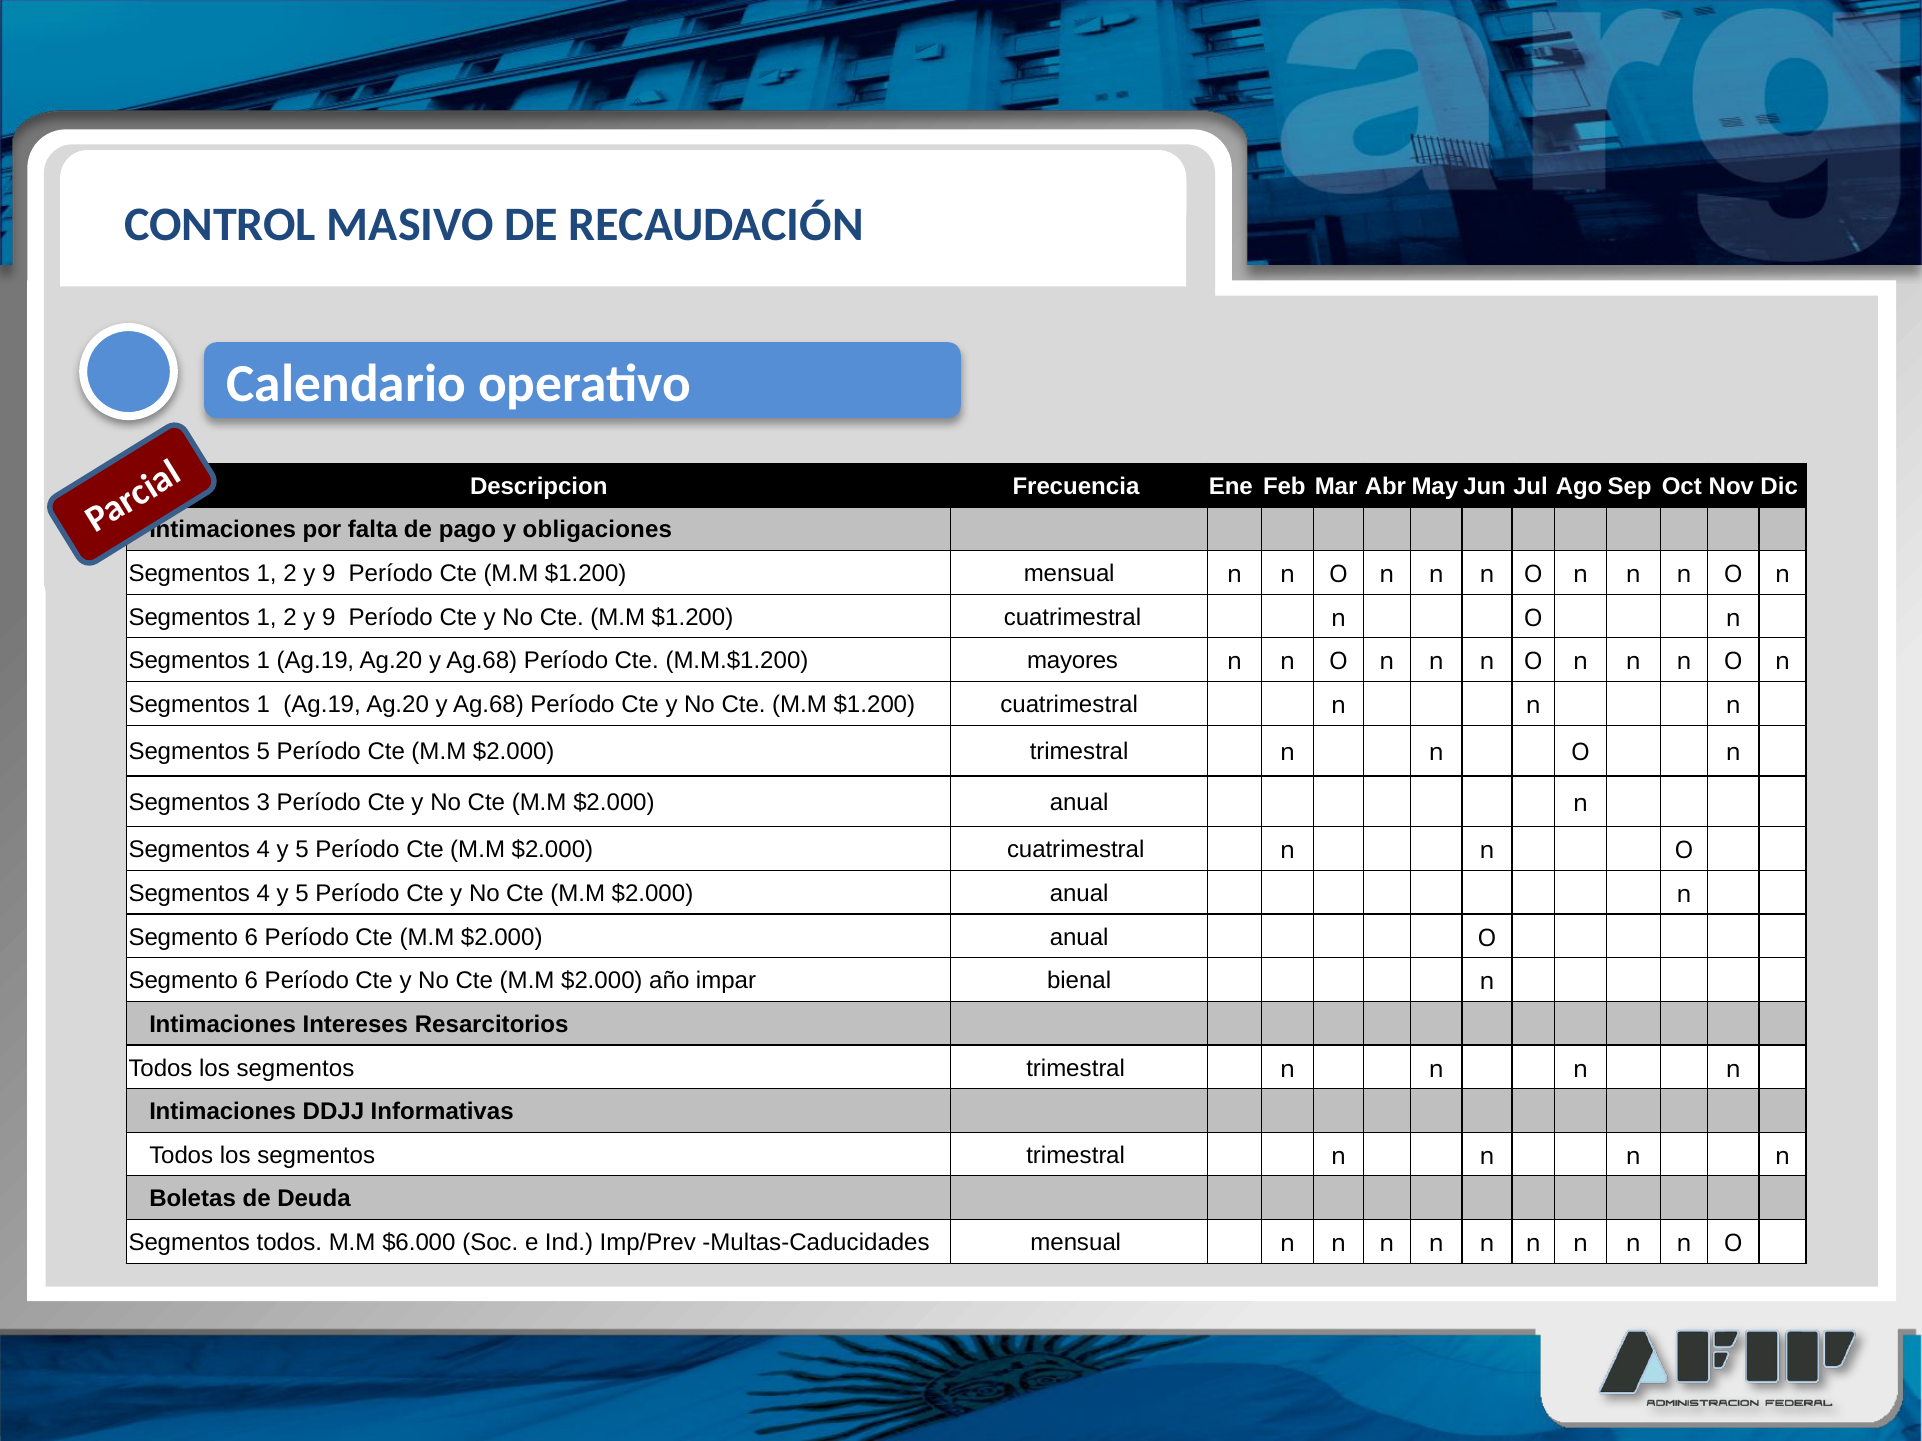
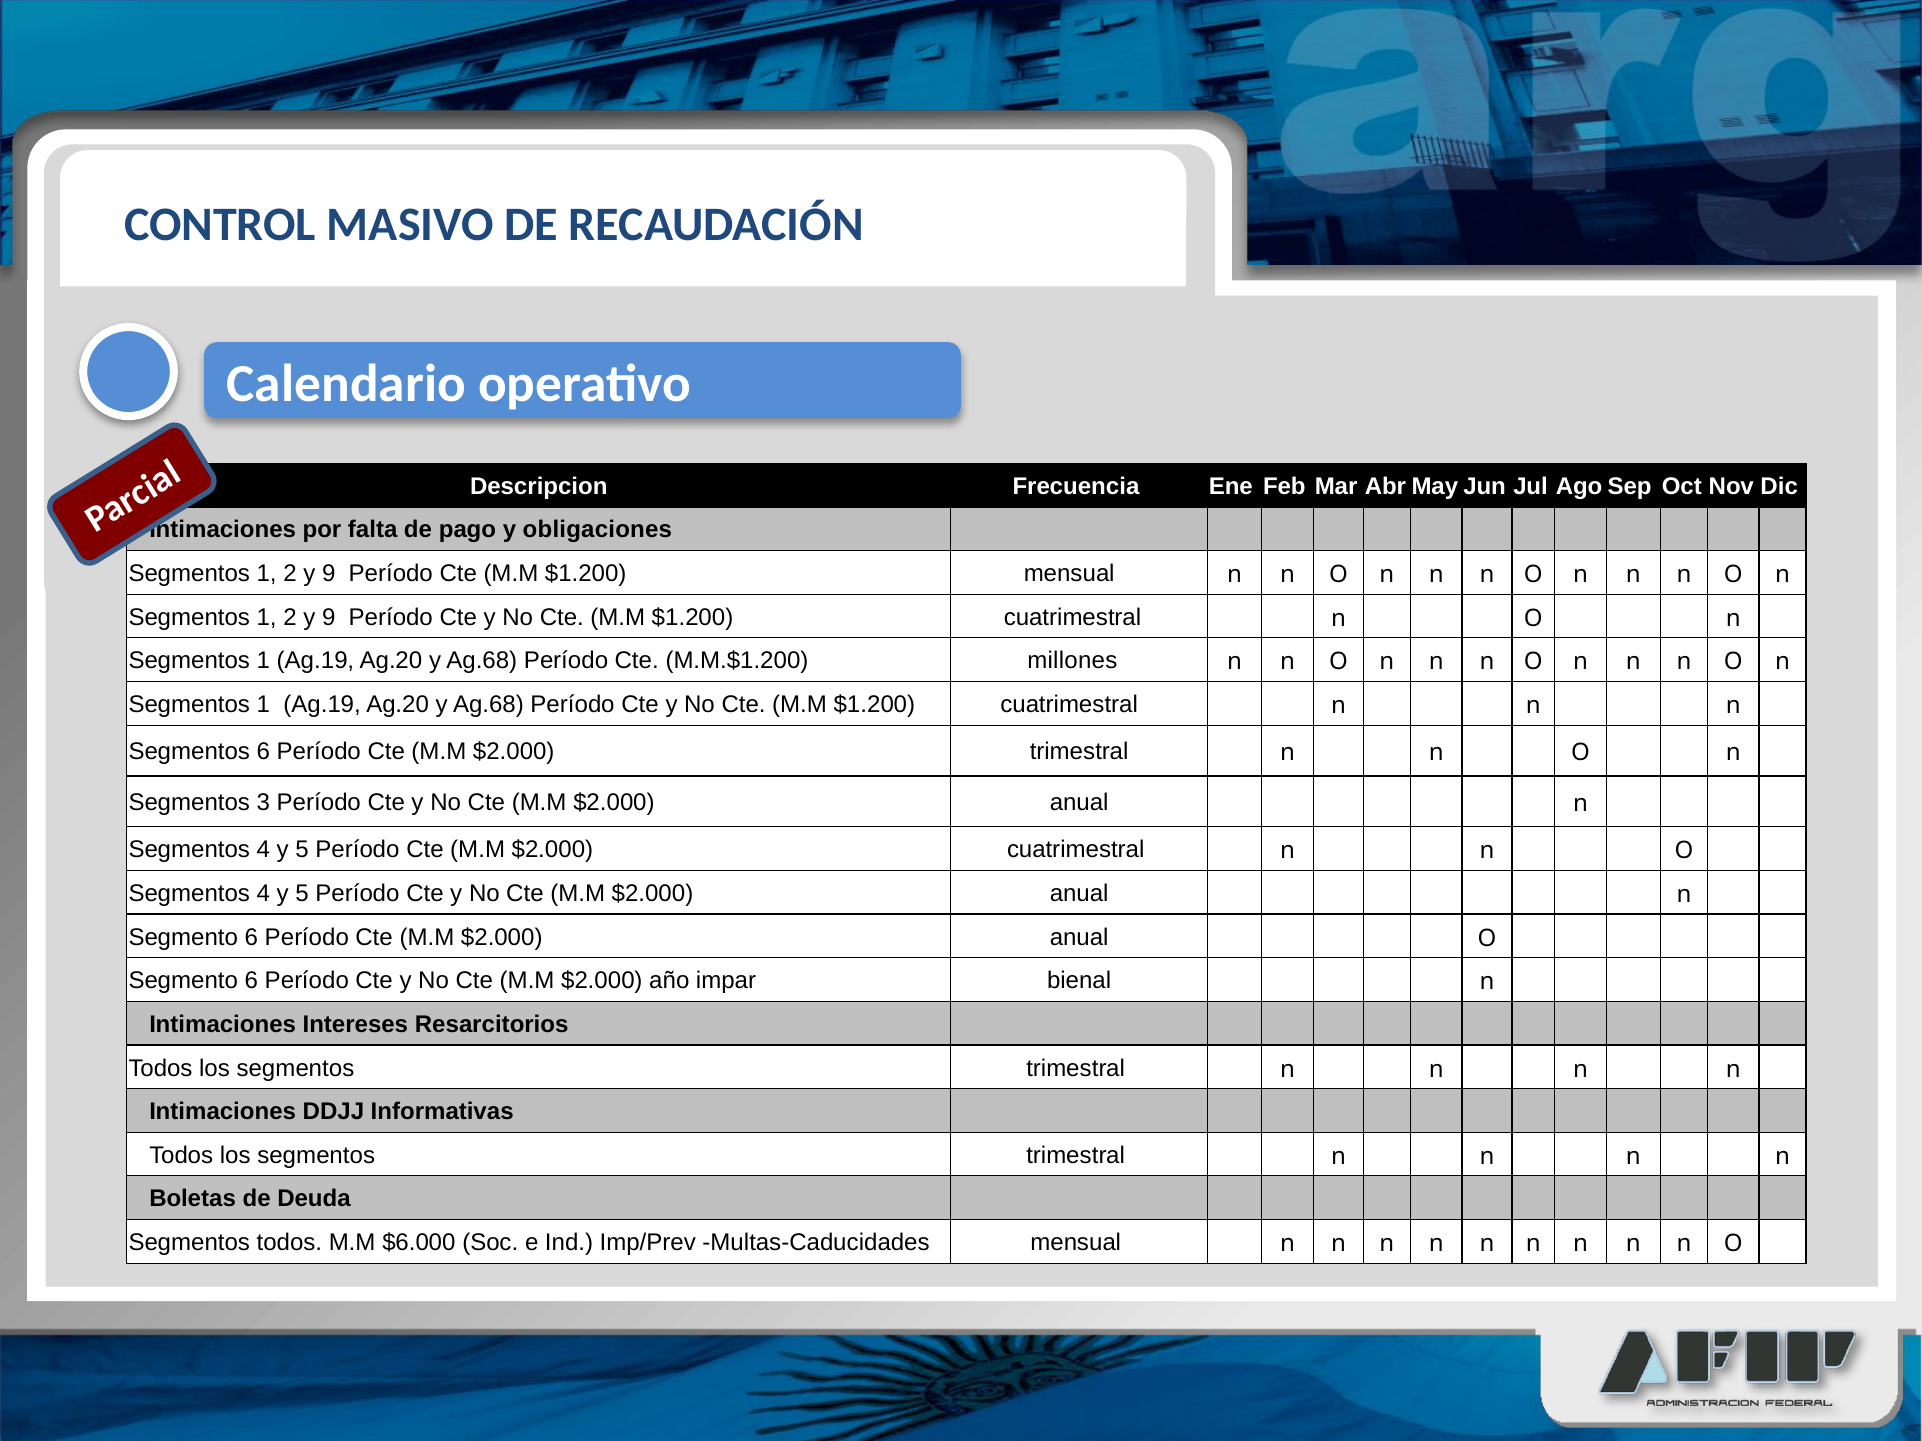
mayores: mayores -> millones
Segmentos 5: 5 -> 6
